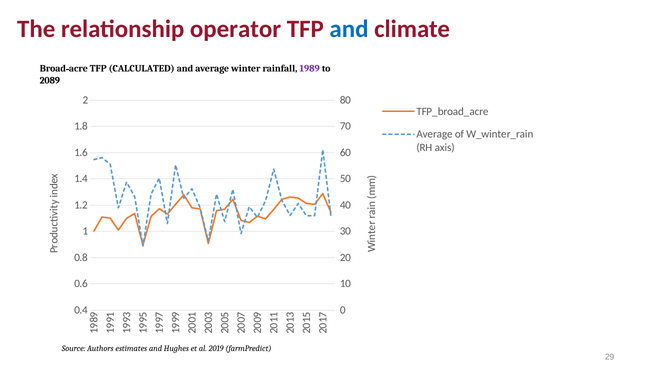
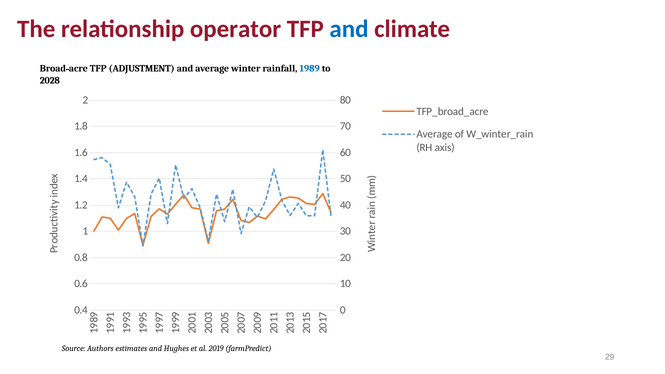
CALCULATED: CALCULATED -> ADJUSTMENT
1989 colour: purple -> blue
2089: 2089 -> 2028
